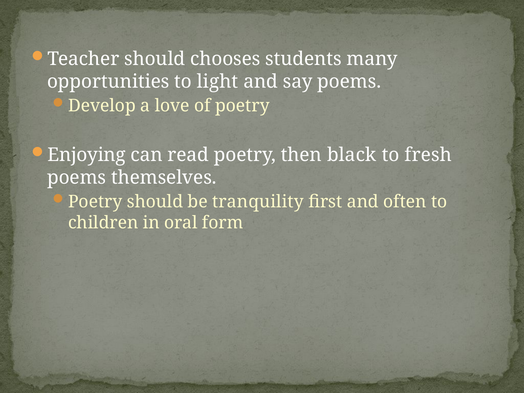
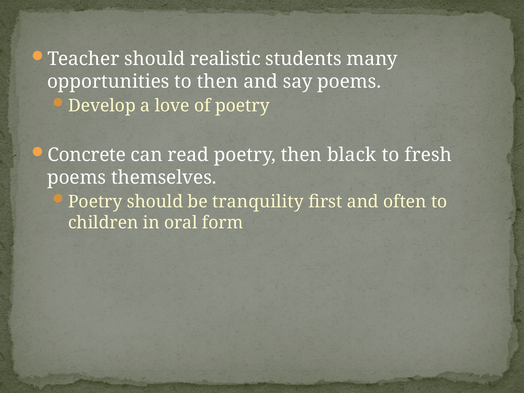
chooses: chooses -> realistic
to light: light -> then
Enjoying: Enjoying -> Concrete
